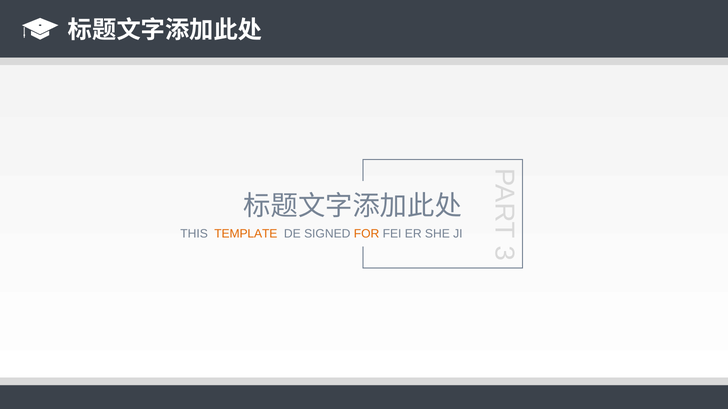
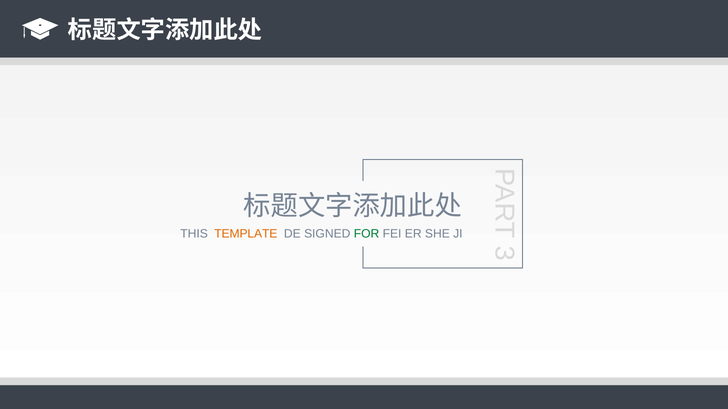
FOR colour: orange -> green
